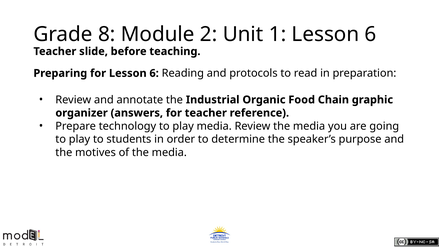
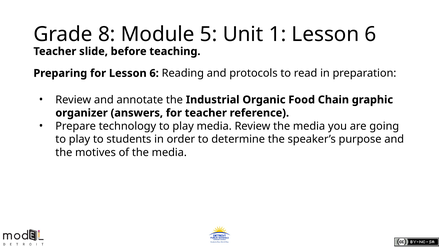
2: 2 -> 5
